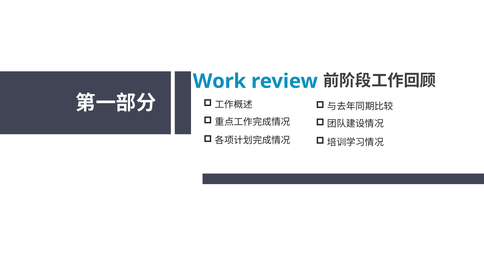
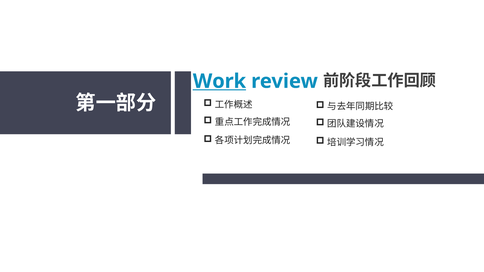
Work underline: none -> present
